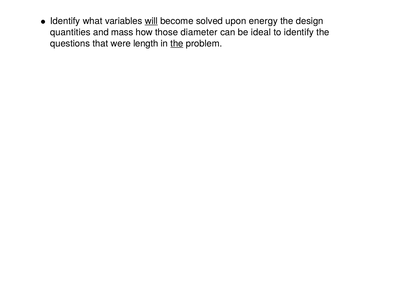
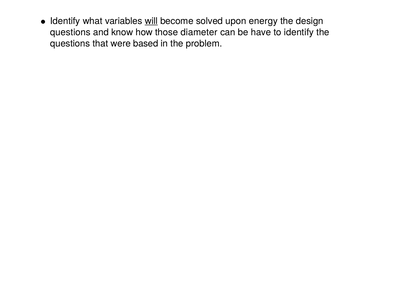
quantities at (70, 32): quantities -> questions
mass: mass -> know
ideal: ideal -> have
length: length -> based
the at (177, 43) underline: present -> none
